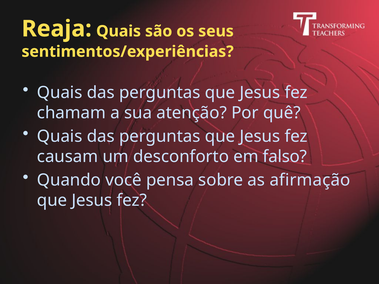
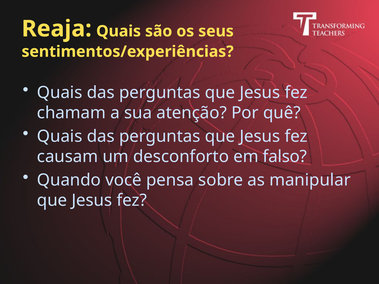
afirmação: afirmação -> manipular
